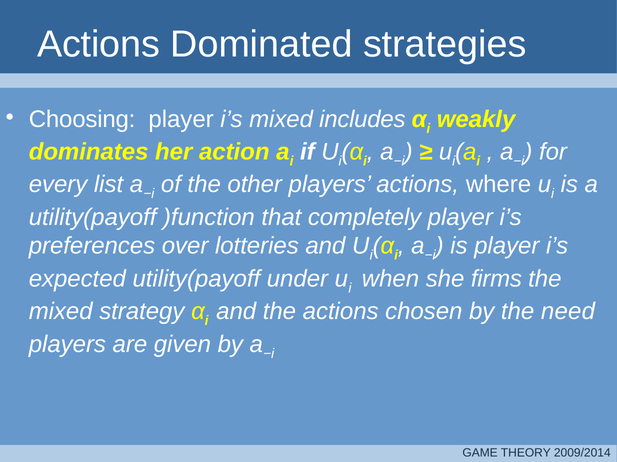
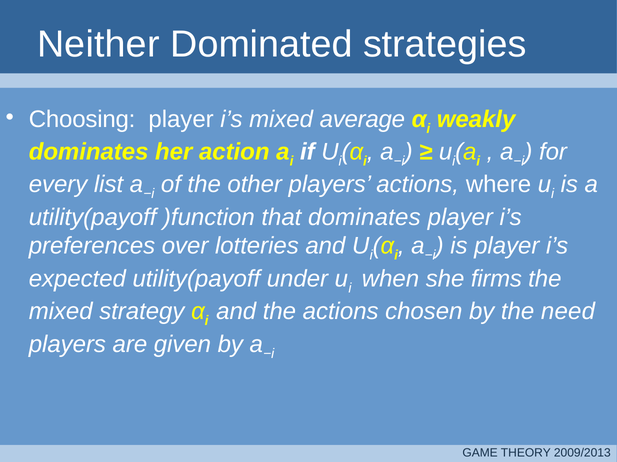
Actions at (99, 44): Actions -> Neither
includes: includes -> average
that completely: completely -> dominates
2009/2014: 2009/2014 -> 2009/2013
